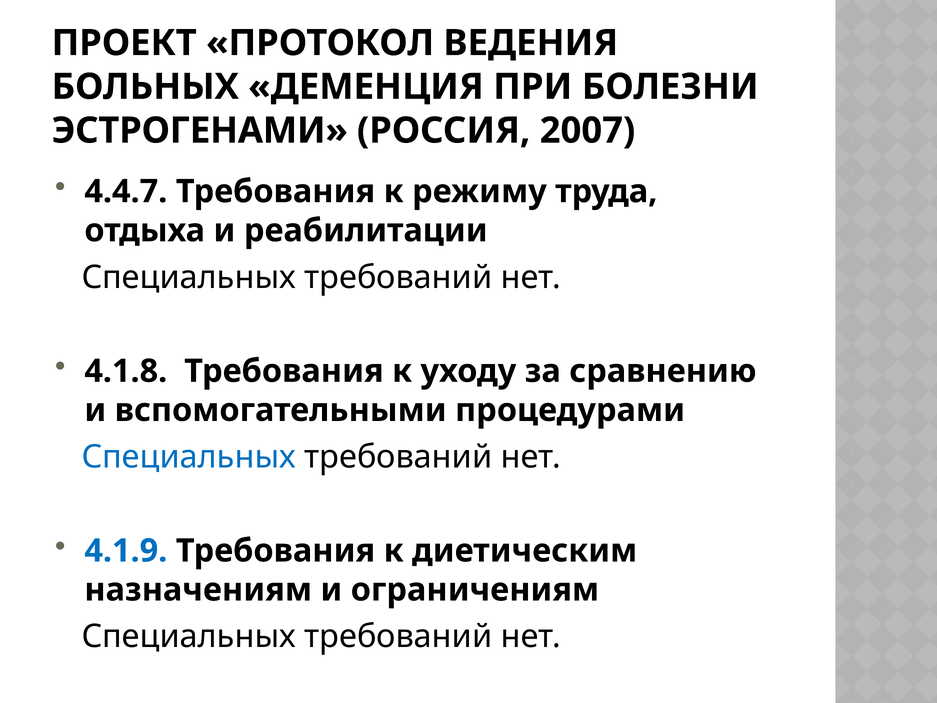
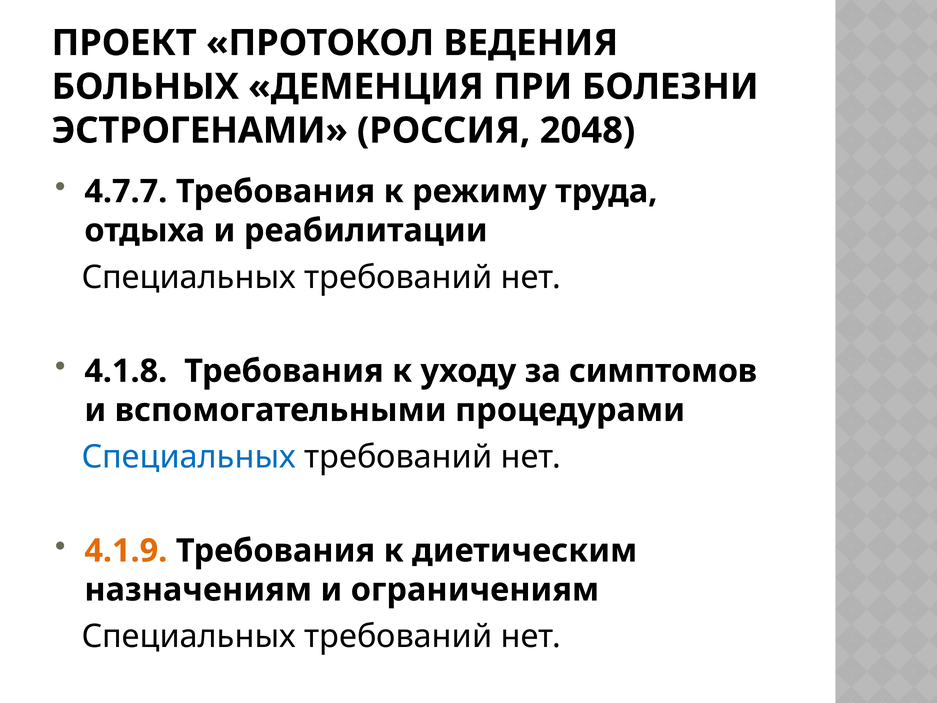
2007: 2007 -> 2048
4.4.7: 4.4.7 -> 4.7.7
сравнению: сравнению -> симптомов
4.1.9 colour: blue -> orange
